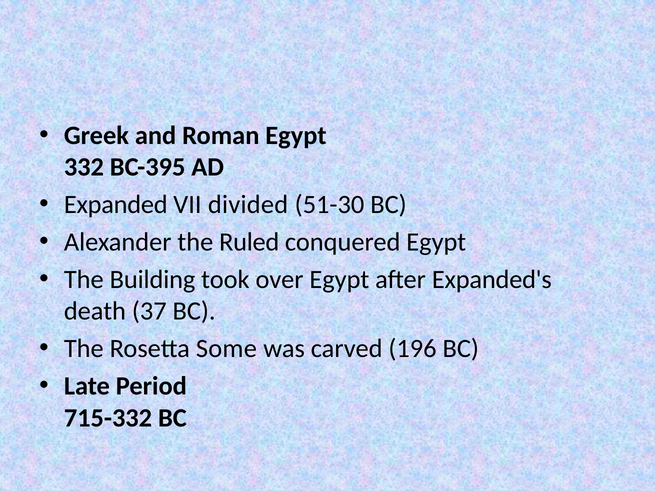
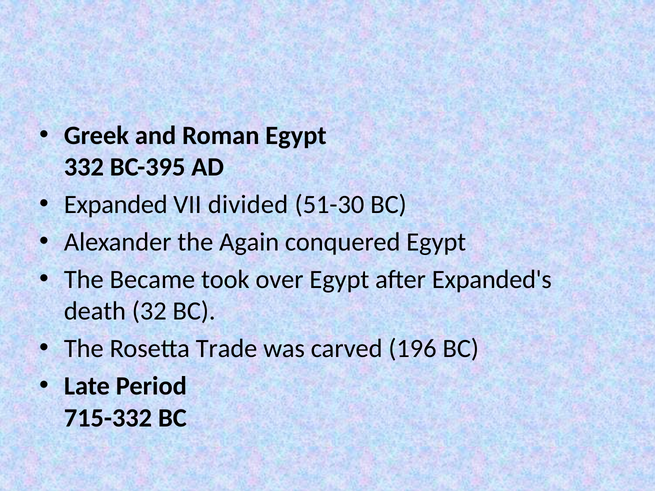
Ruled: Ruled -> Again
Building: Building -> Became
37: 37 -> 32
Some: Some -> Trade
